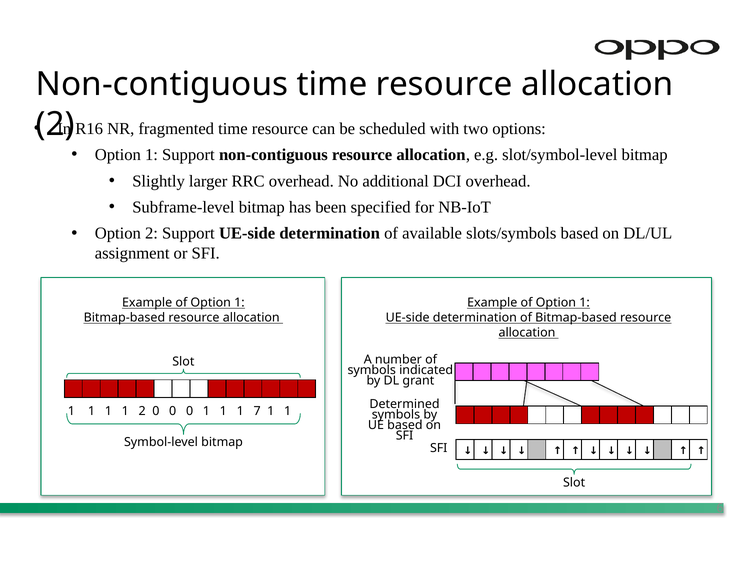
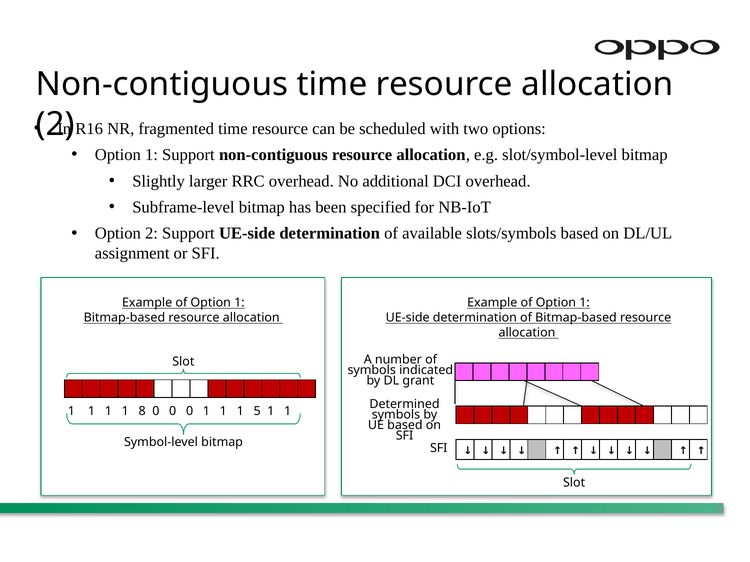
1 2: 2 -> 8
7: 7 -> 5
